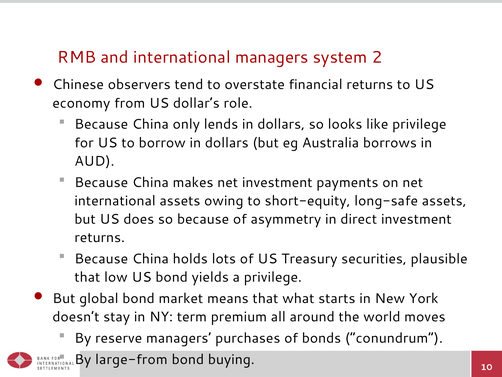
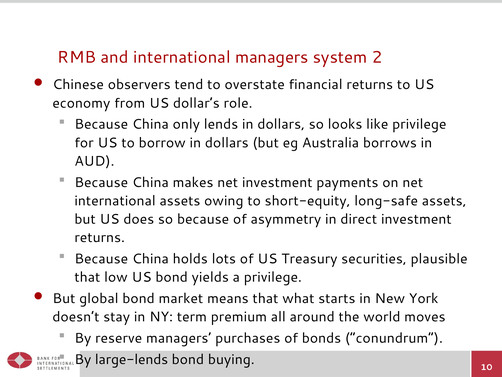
large-from: large-from -> large-lends
